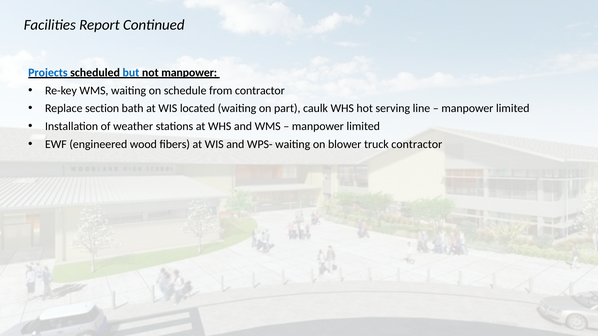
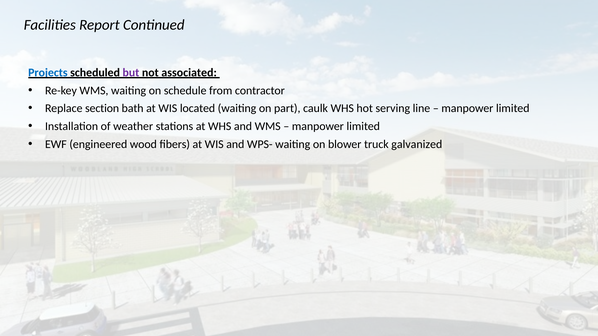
but colour: blue -> purple
not manpower: manpower -> associated
truck contractor: contractor -> galvanized
